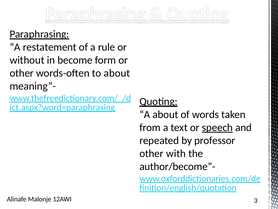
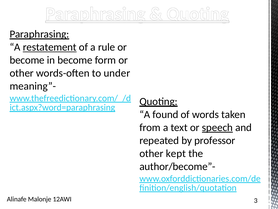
restatement underline: none -> present
without at (27, 60): without -> become
to about: about -> under
A about: about -> found
with: with -> kept
